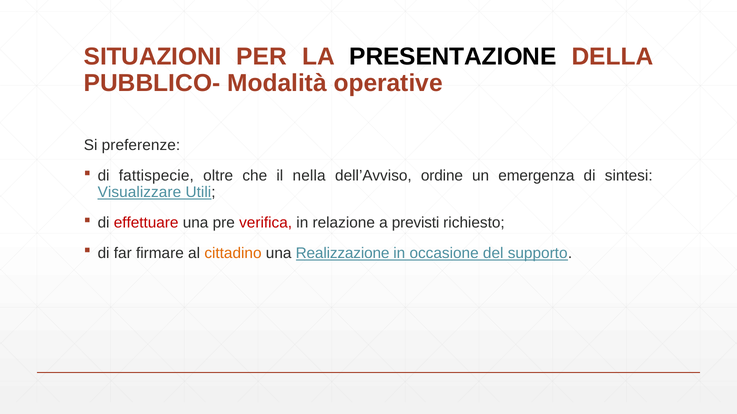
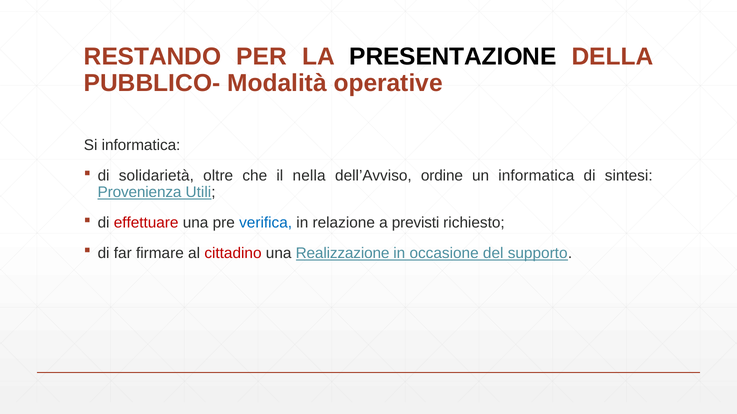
SITUAZIONI: SITUAZIONI -> RESTANDO
Si preferenze: preferenze -> informatica
fattispecie: fattispecie -> solidarietà
un emergenza: emergenza -> informatica
Visualizzare: Visualizzare -> Provenienza
verifica colour: red -> blue
cittadino colour: orange -> red
